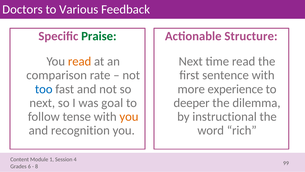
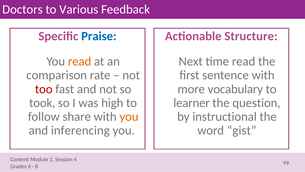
Praise colour: green -> blue
too colour: blue -> red
experience: experience -> vocabulary
next at (42, 103): next -> took
goal: goal -> high
deeper: deeper -> learner
dilemma: dilemma -> question
tense: tense -> share
recognition: recognition -> inferencing
rich: rich -> gist
